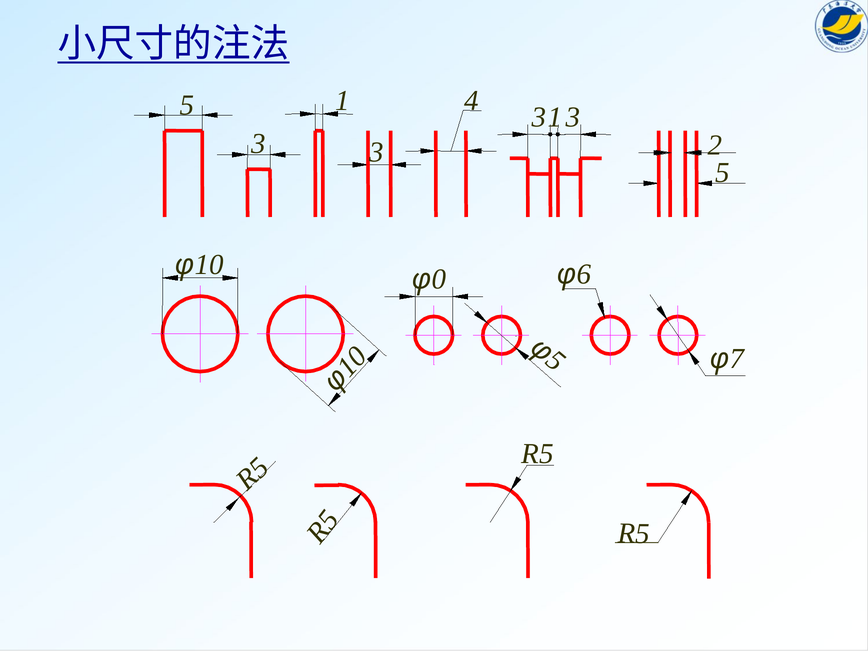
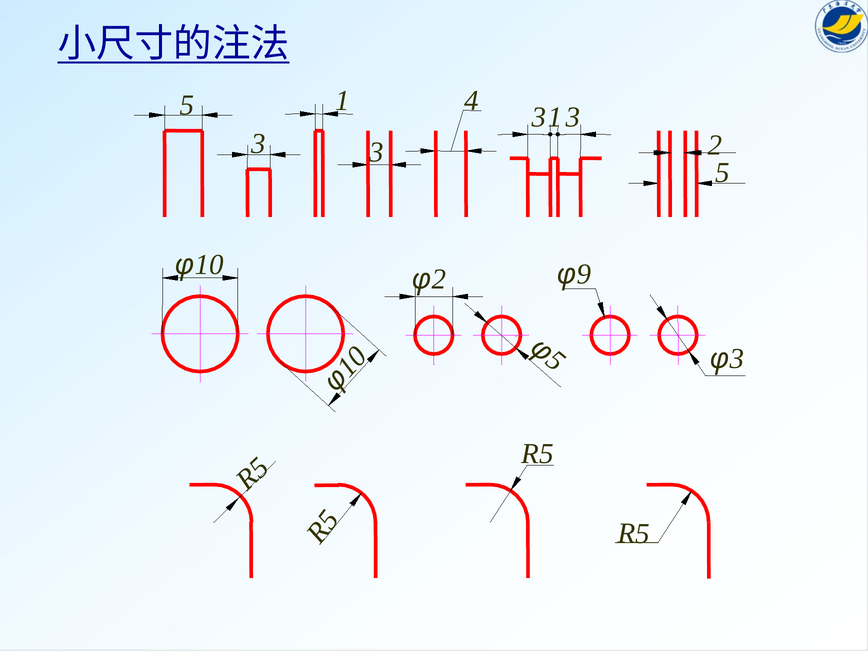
6: 6 -> 9
0 at (439, 279): 0 -> 2
7 at (737, 359): 7 -> 3
